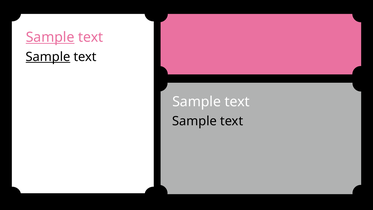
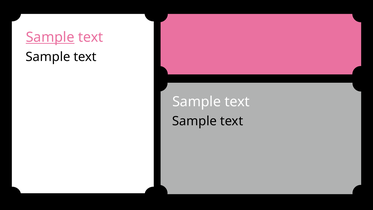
Sample at (48, 57) underline: present -> none
